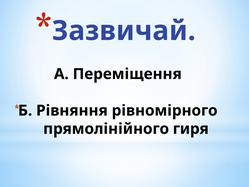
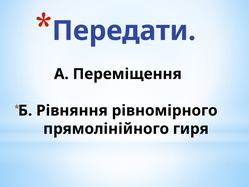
Зазвичай: Зазвичай -> Передати
